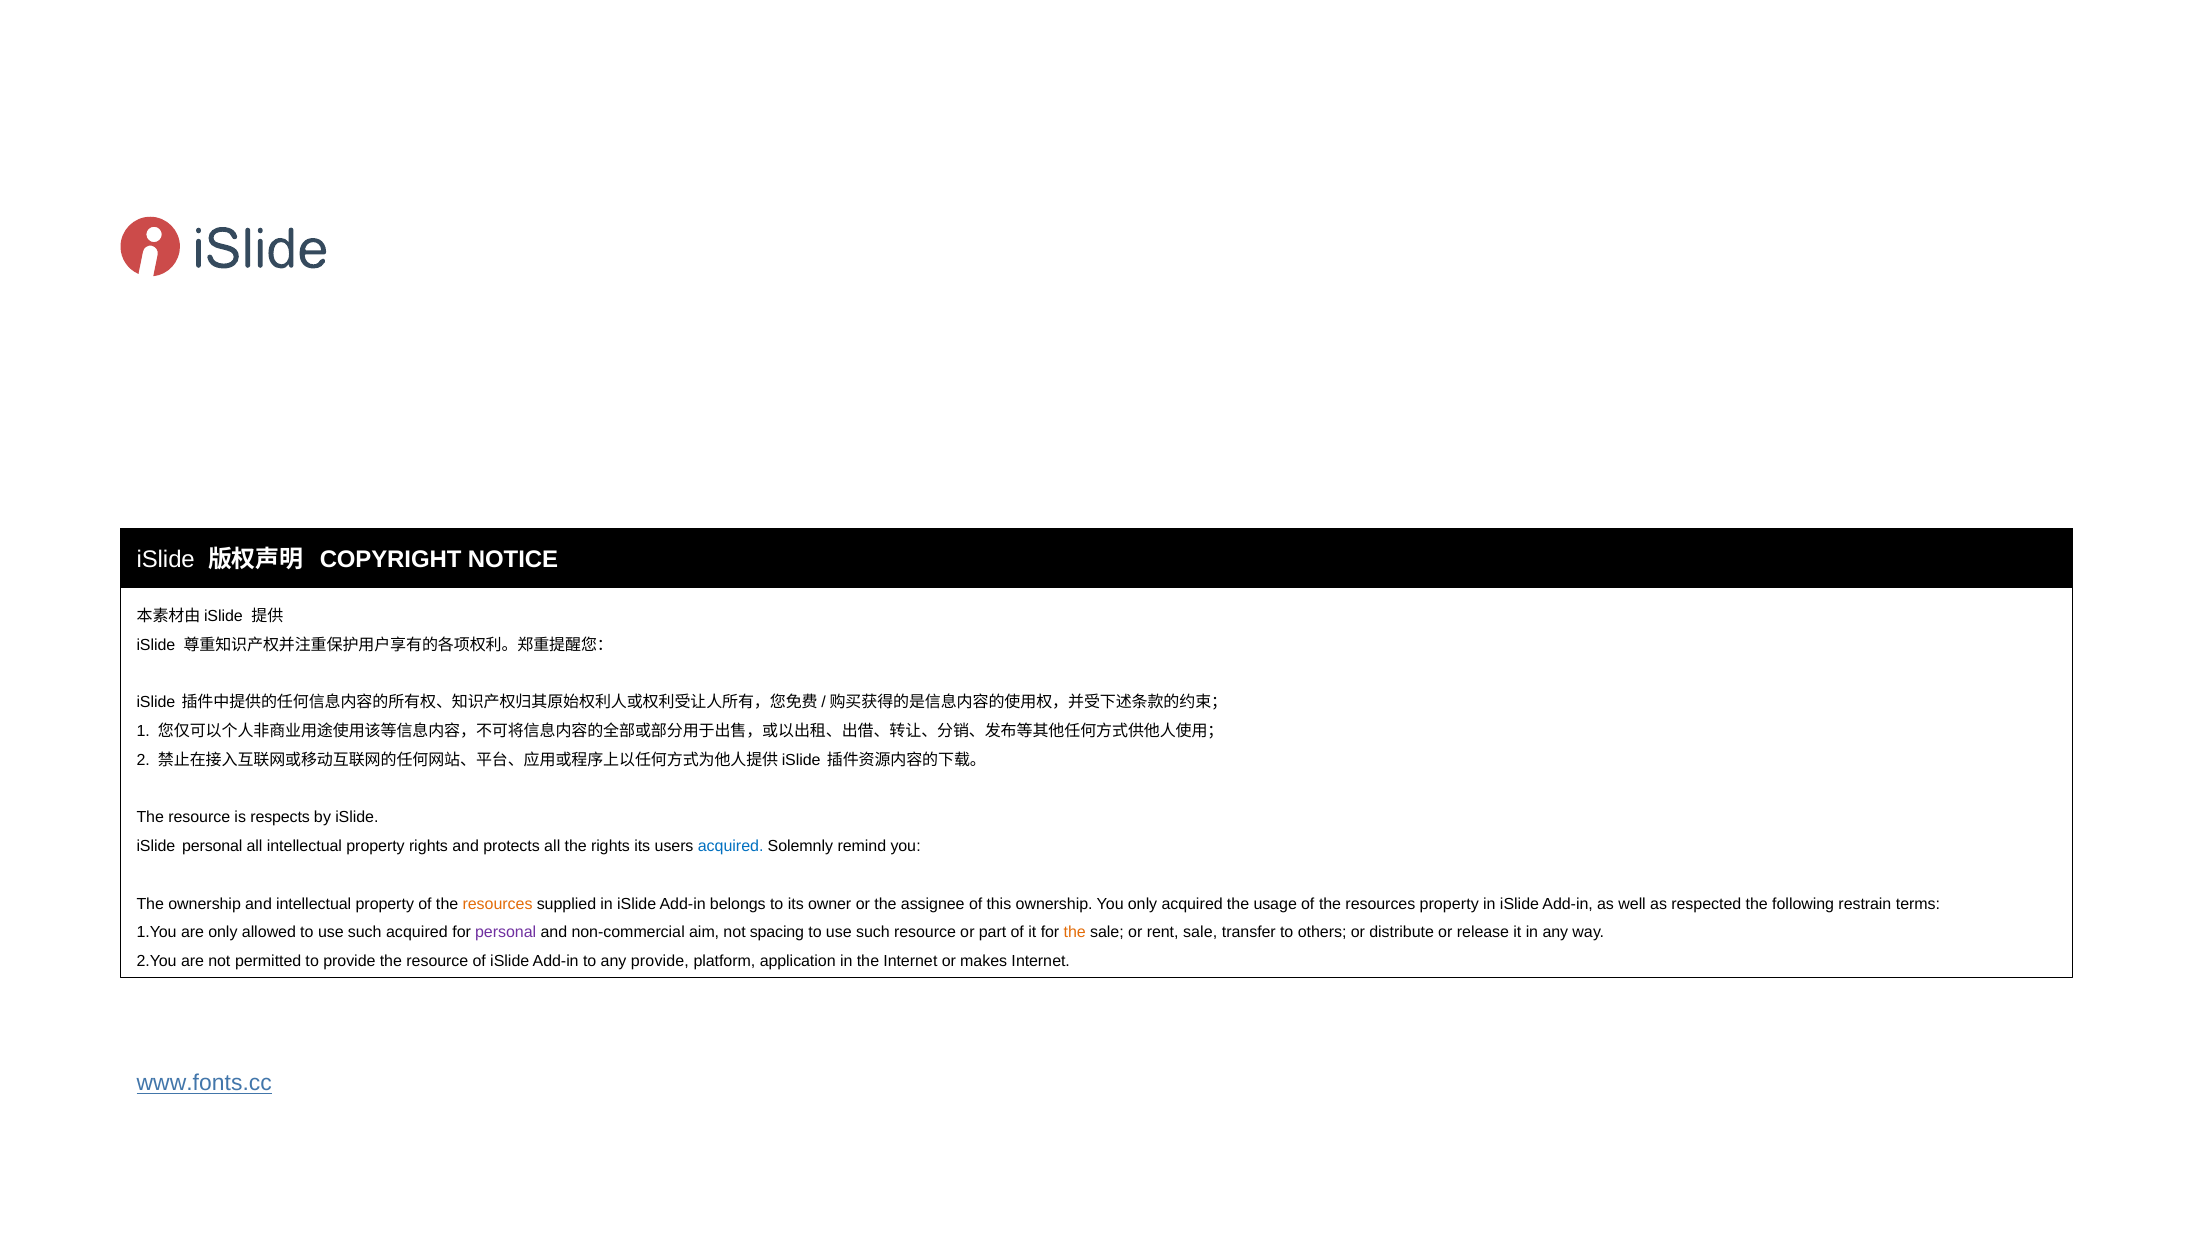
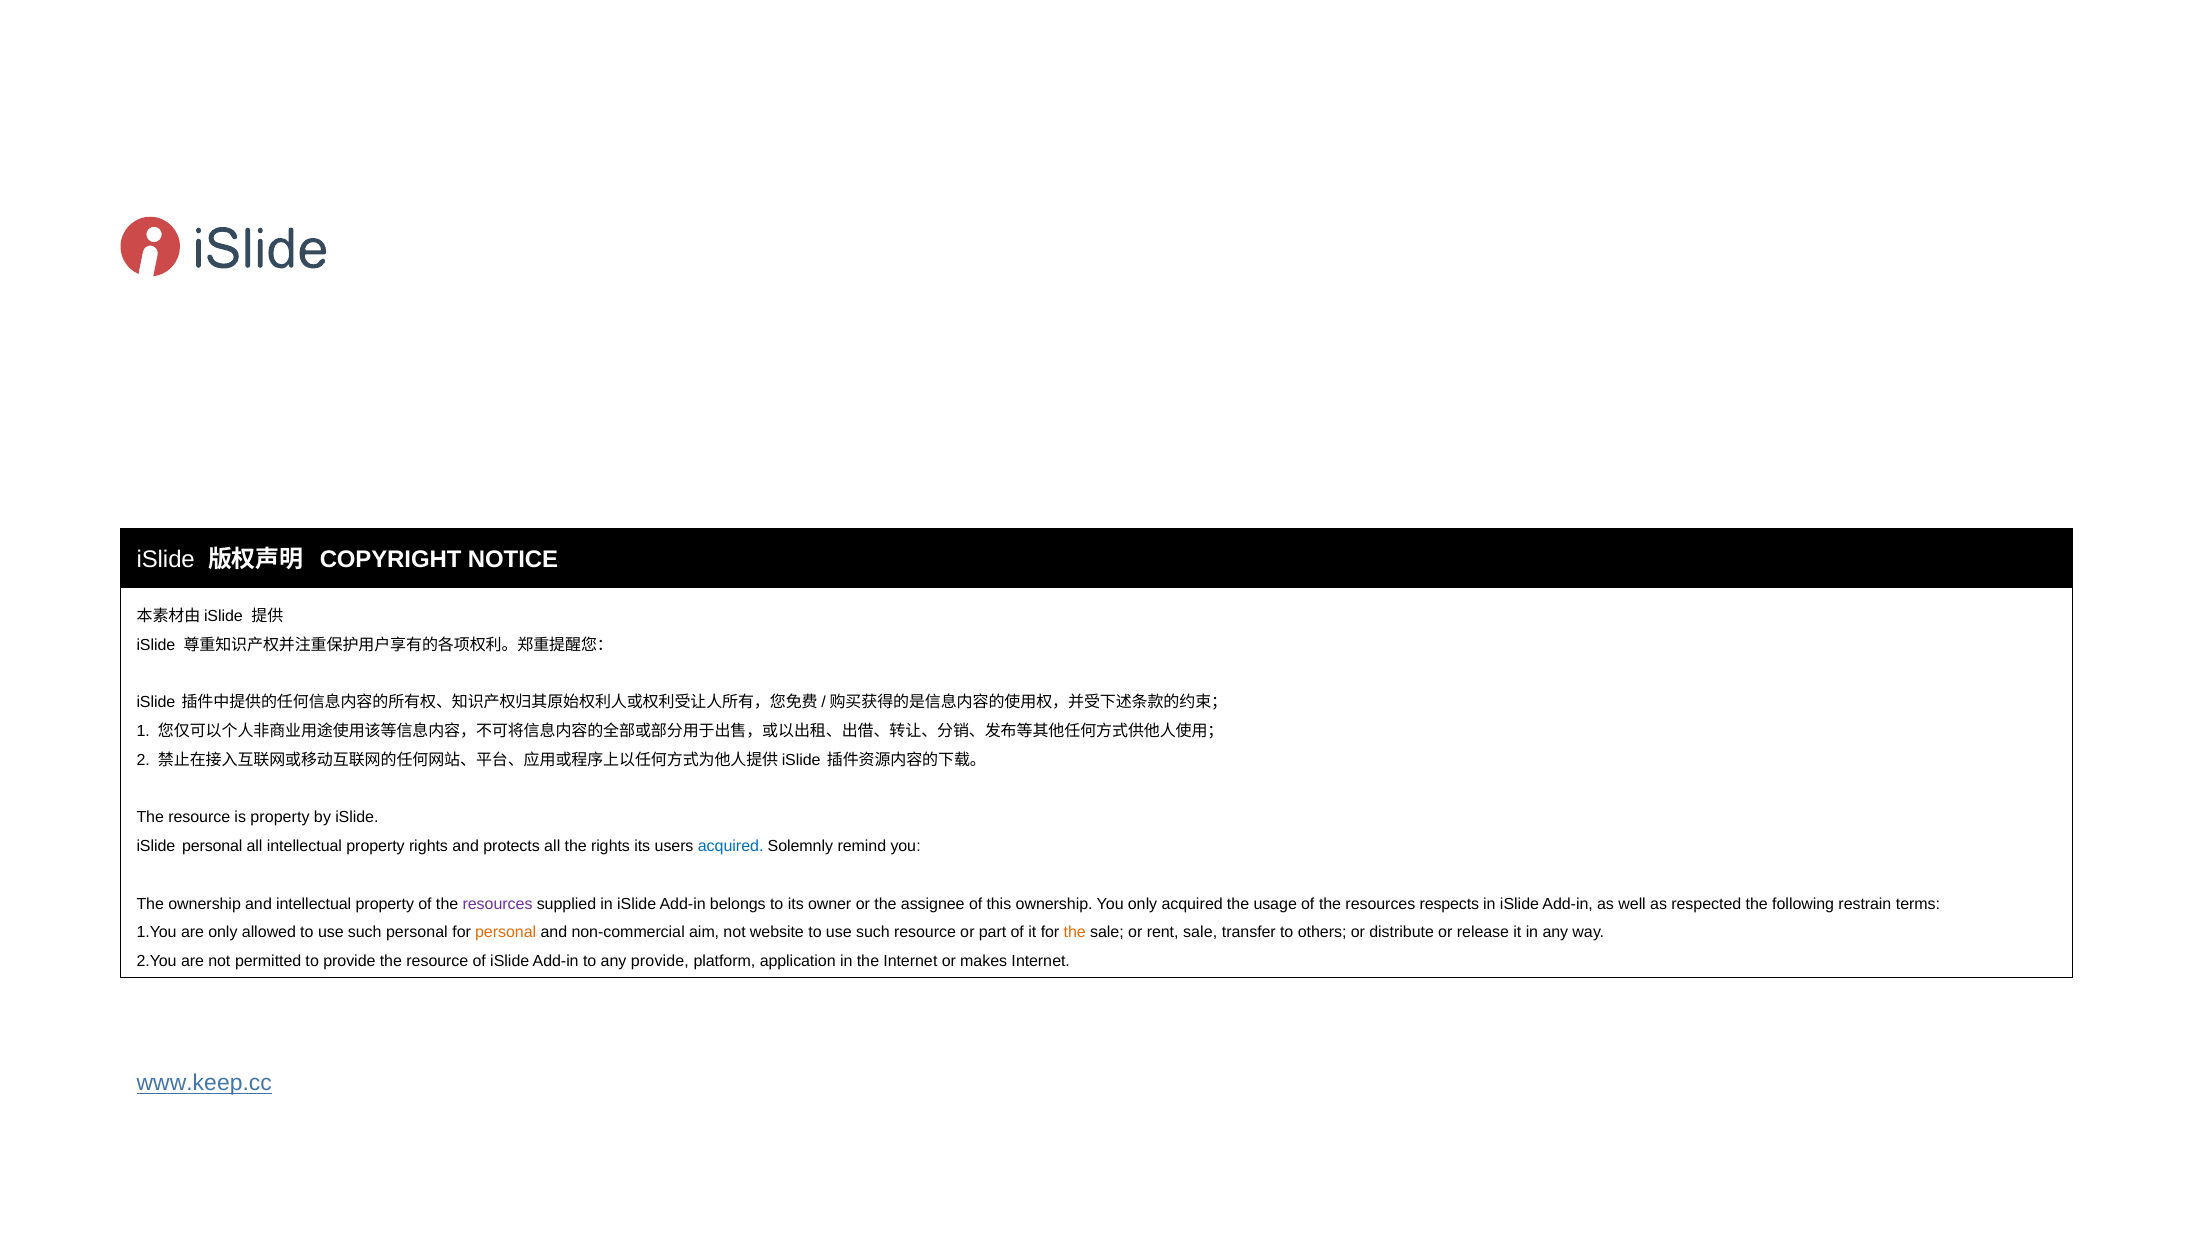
is respects: respects -> property
resources at (498, 903) colour: orange -> purple
resources property: property -> respects
such acquired: acquired -> personal
personal at (506, 932) colour: purple -> orange
spacing: spacing -> website
www.fonts.cc: www.fonts.cc -> www.keep.cc
